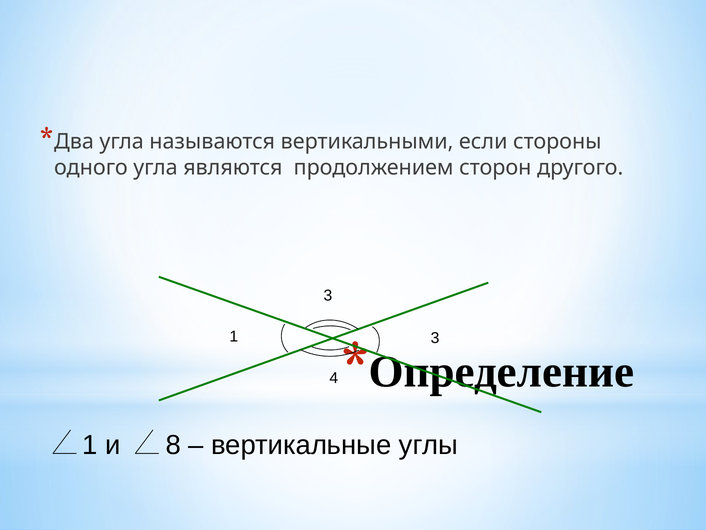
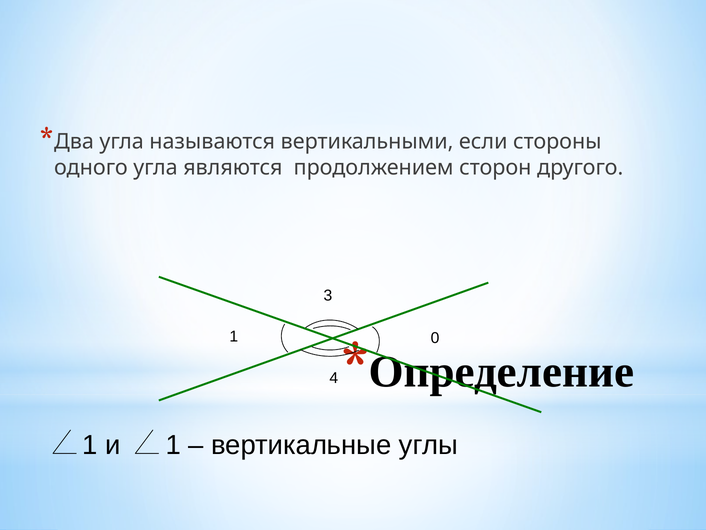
1 3: 3 -> 0
и 8: 8 -> 1
